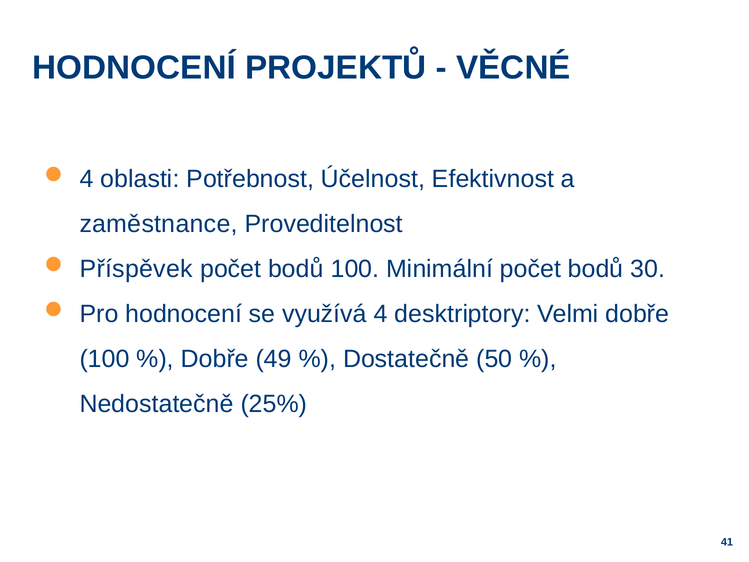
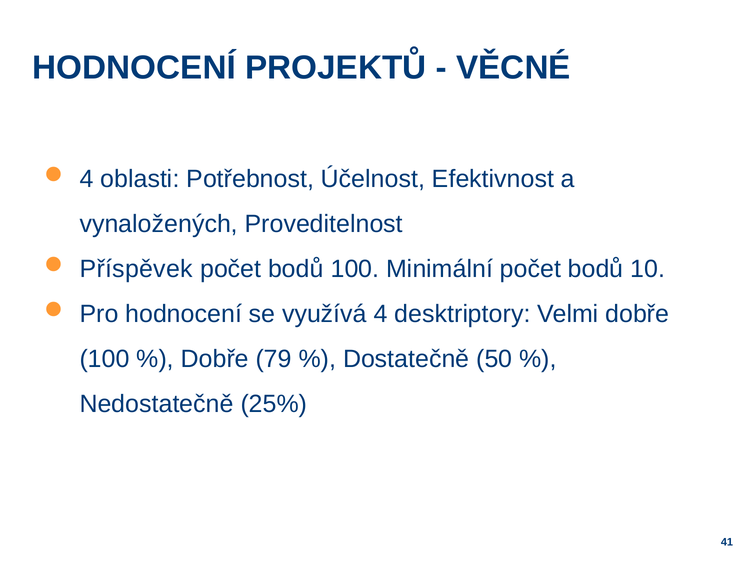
zaměstnance: zaměstnance -> vynaložených
30: 30 -> 10
49: 49 -> 79
